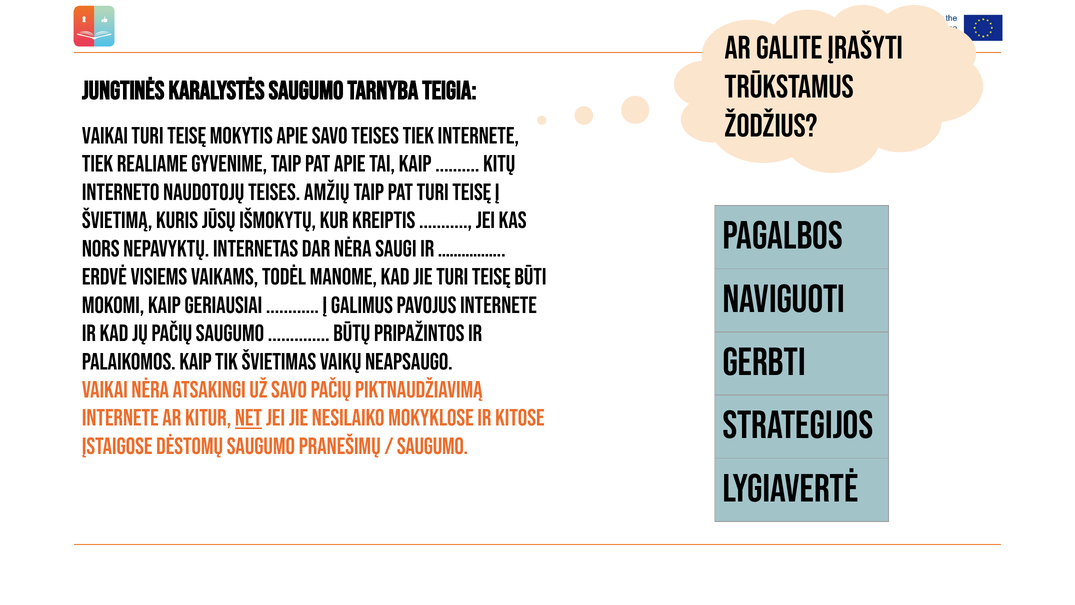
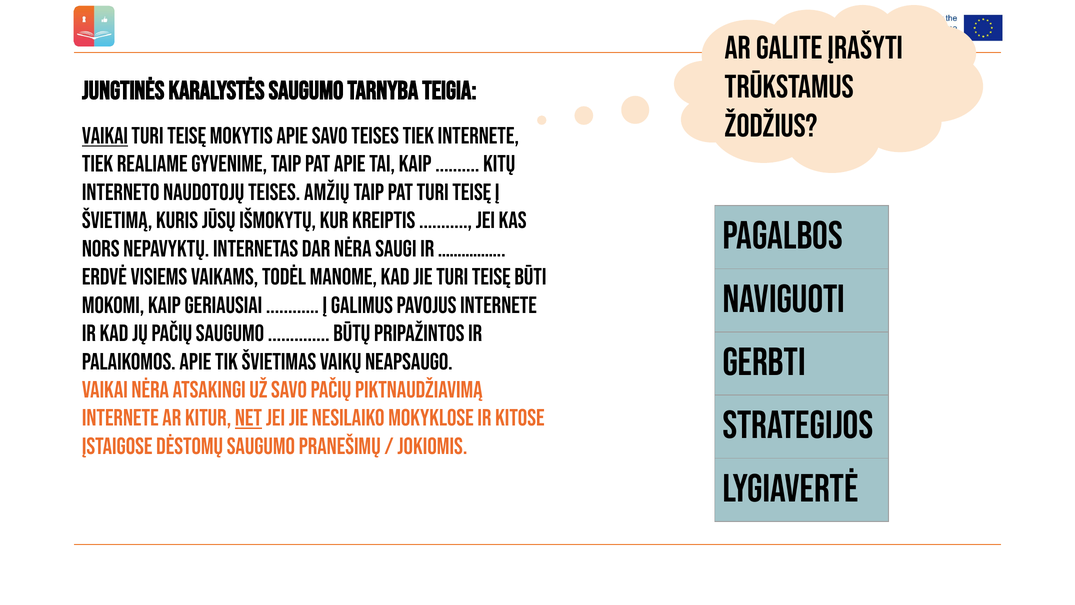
Vaikai at (105, 136) underline: none -> present
palaikomos Kaip: Kaip -> Apie
saugumo at (432, 446): saugumo -> jokiomis
